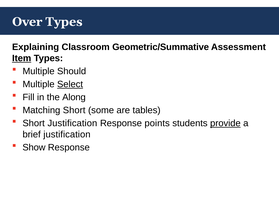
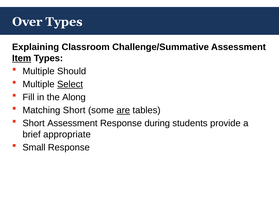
Geometric/Summative: Geometric/Summative -> Challenge/Summative
are underline: none -> present
Short Justification: Justification -> Assessment
points: points -> during
provide underline: present -> none
brief justification: justification -> appropriate
Show: Show -> Small
